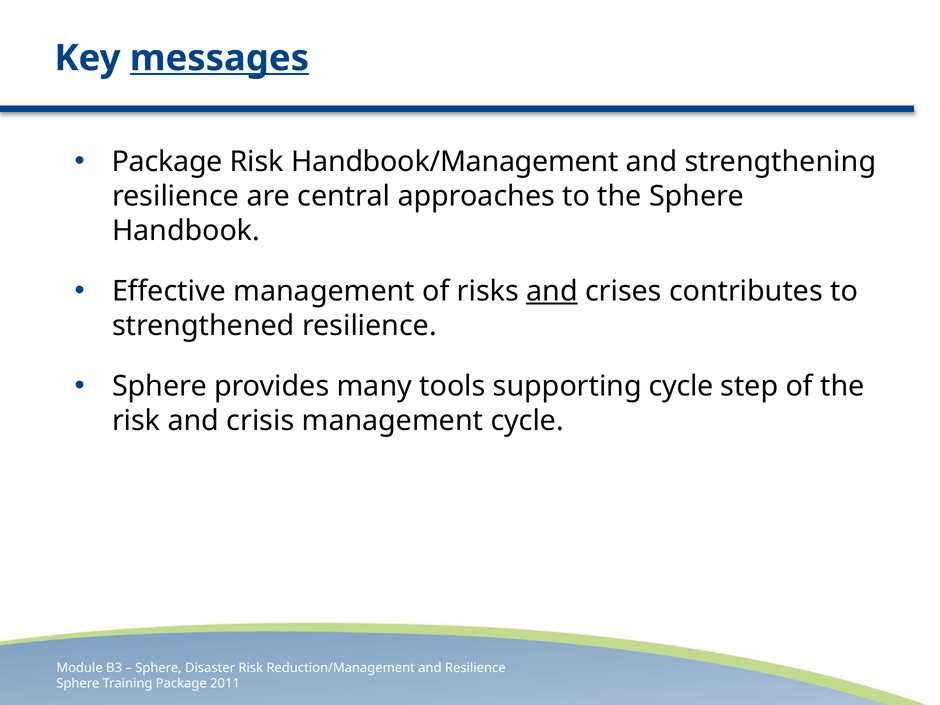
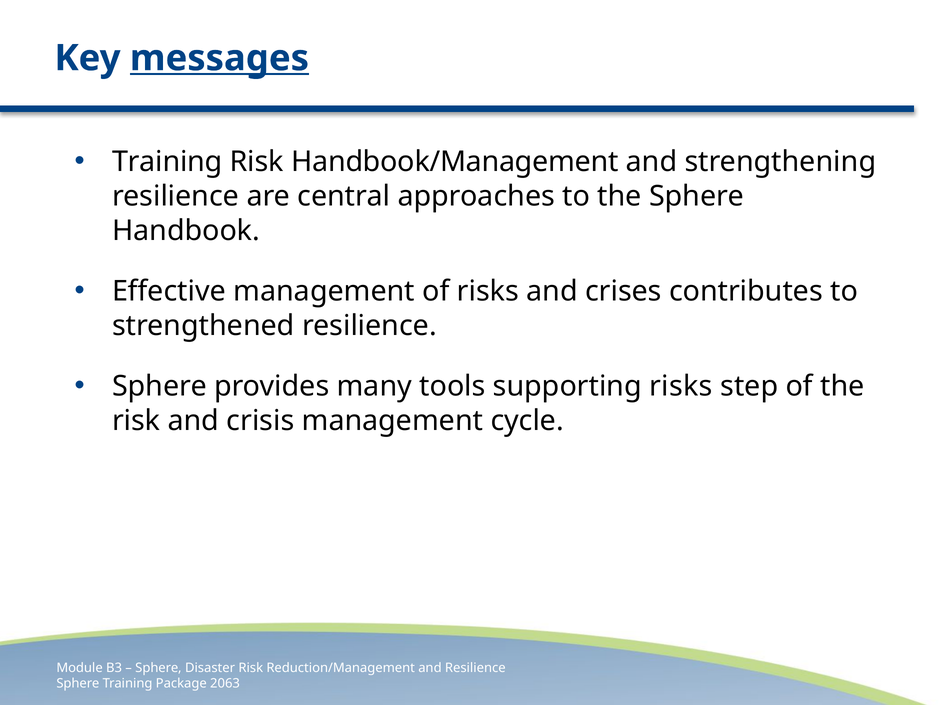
Package at (167, 162): Package -> Training
and at (552, 291) underline: present -> none
supporting cycle: cycle -> risks
2011: 2011 -> 2063
